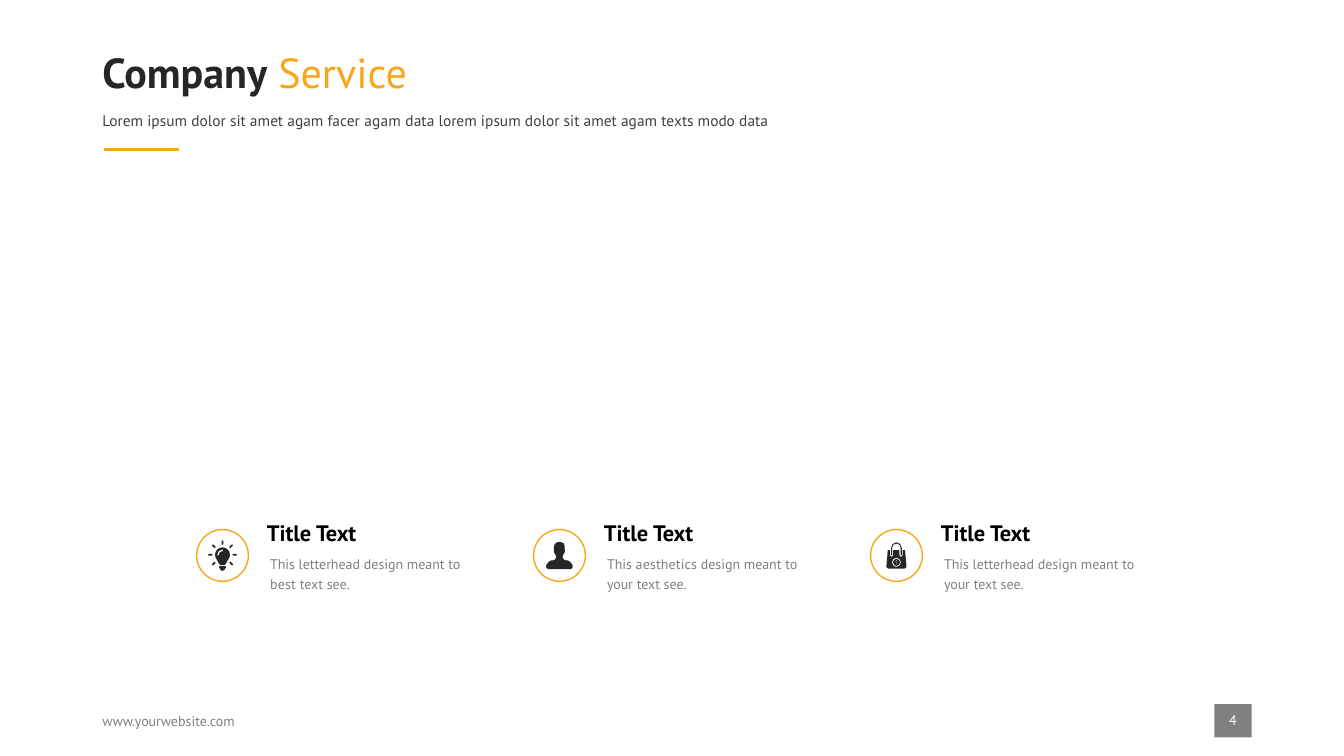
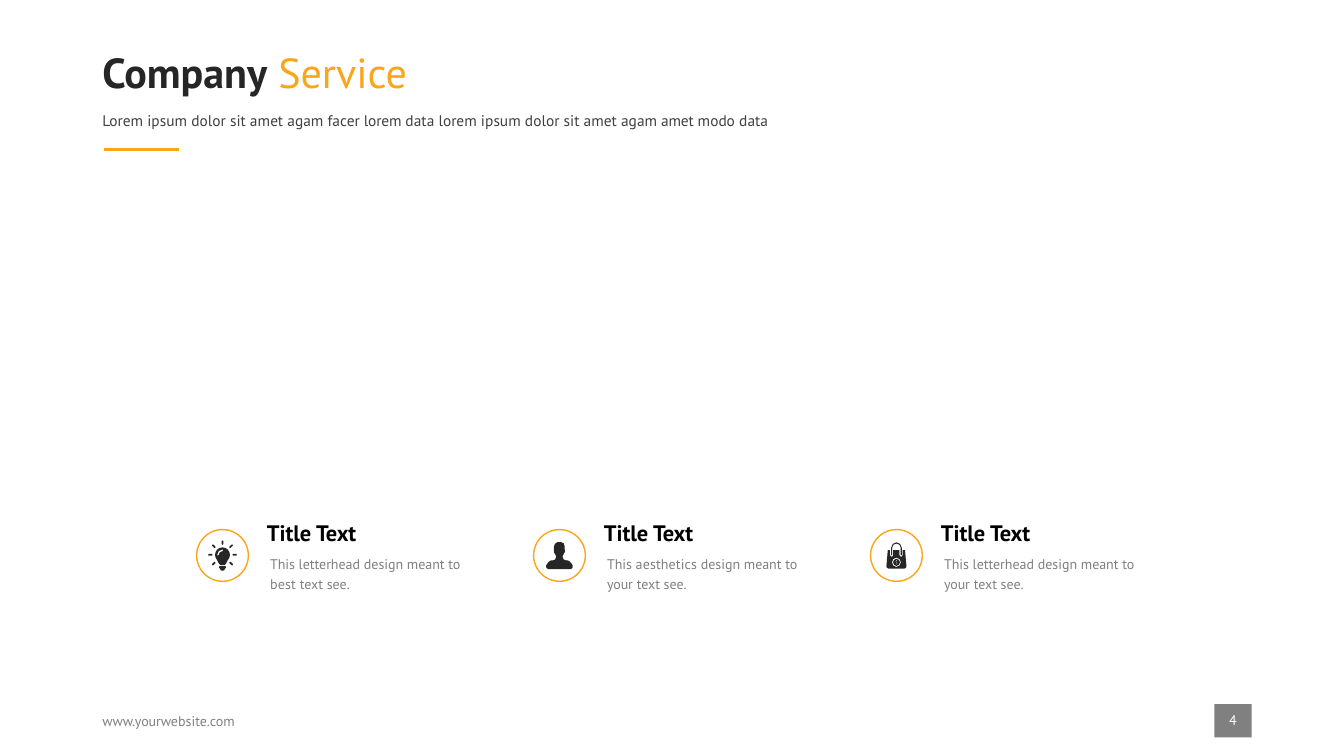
facer agam: agam -> lorem
agam texts: texts -> amet
